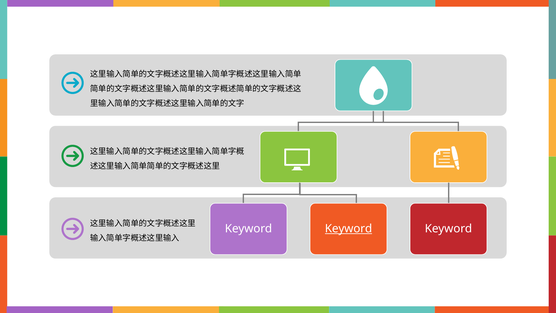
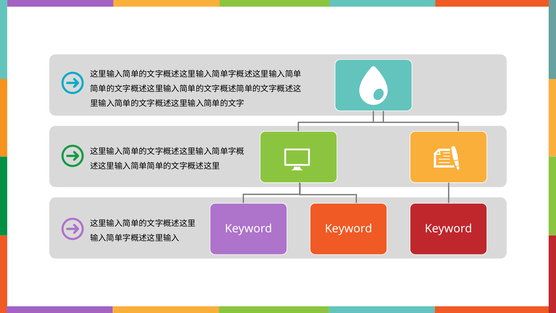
Keyword at (349, 229) underline: present -> none
